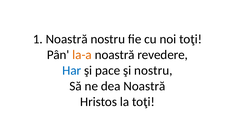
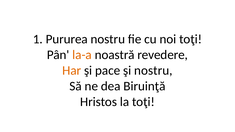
1 Noastră: Noastră -> Pururea
Har colour: blue -> orange
dea Noastră: Noastră -> Biruinţă
